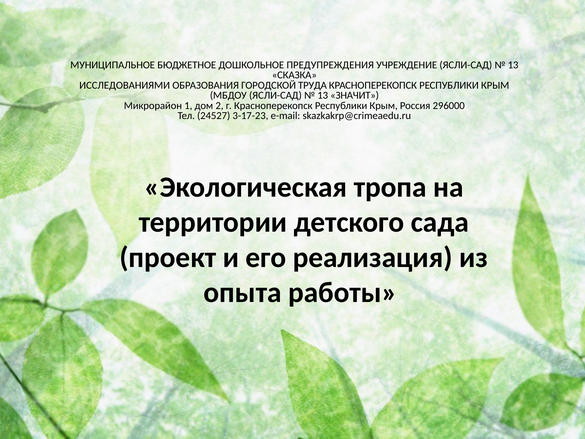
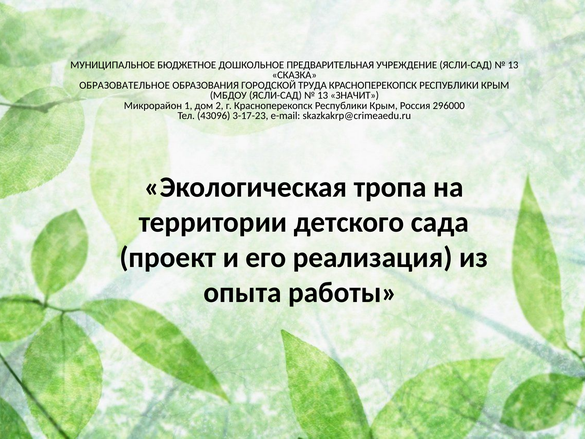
ПРЕДУПРЕЖДЕНИЯ: ПРЕДУПРЕЖДЕНИЯ -> ПРЕДВАРИТЕЛЬНАЯ
ИССЛЕДОВАНИЯМИ: ИССЛЕДОВАНИЯМИ -> ОБРАЗОВАТЕЛЬНОЕ
24527: 24527 -> 43096
